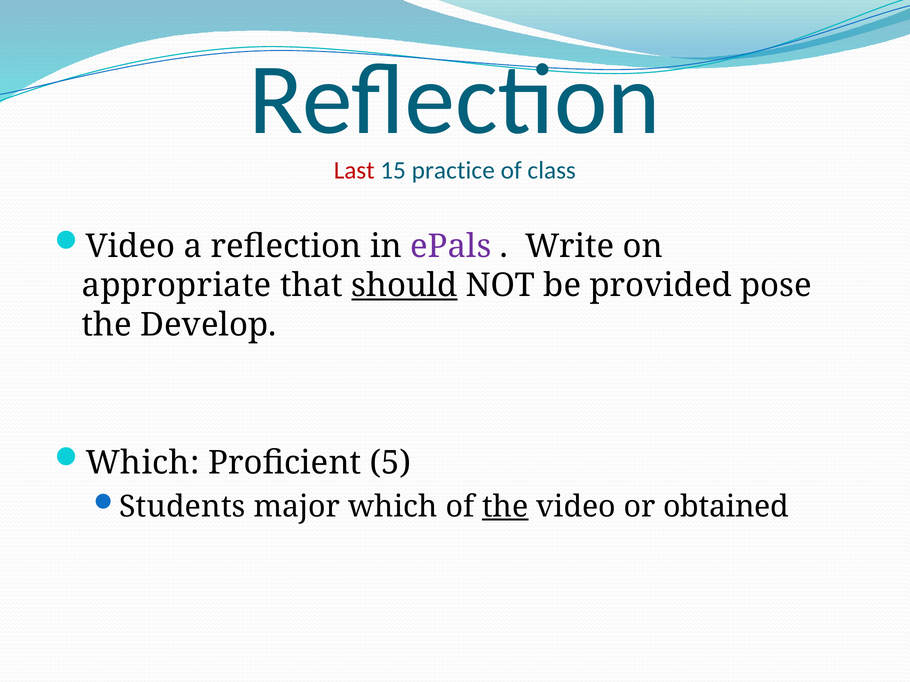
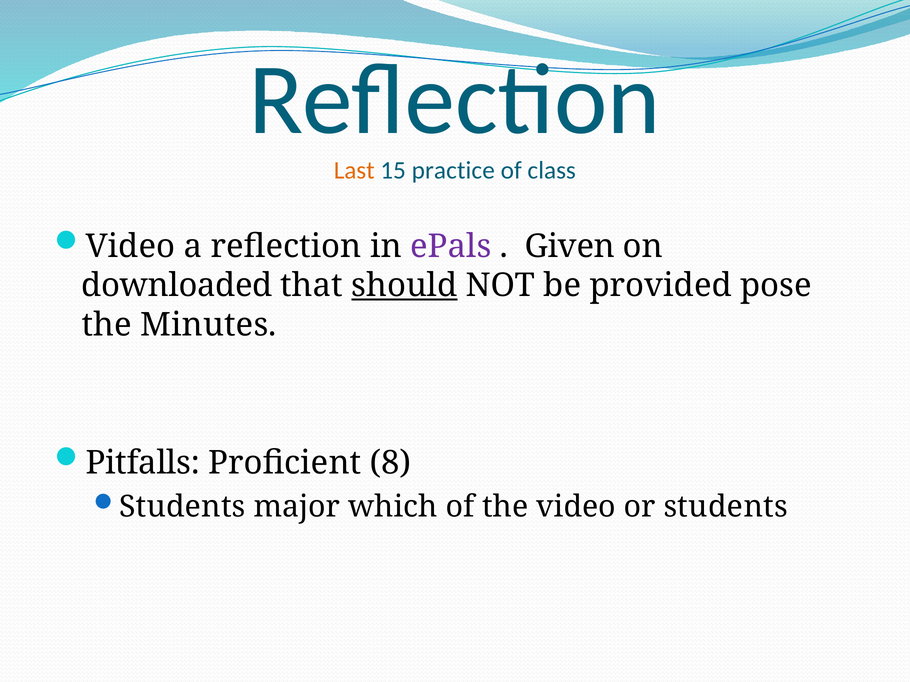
Last colour: red -> orange
Write: Write -> Given
appropriate: appropriate -> downloaded
Develop: Develop -> Minutes
Which at (143, 463): Which -> Pitfalls
5: 5 -> 8
the at (505, 507) underline: present -> none
or obtained: obtained -> students
